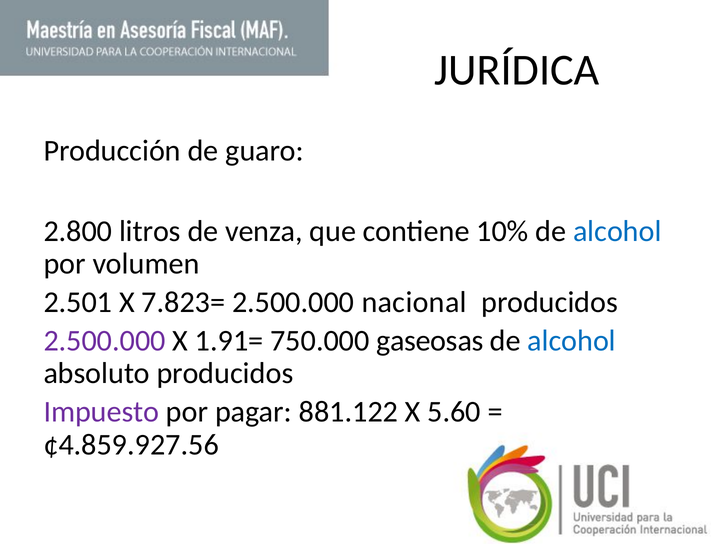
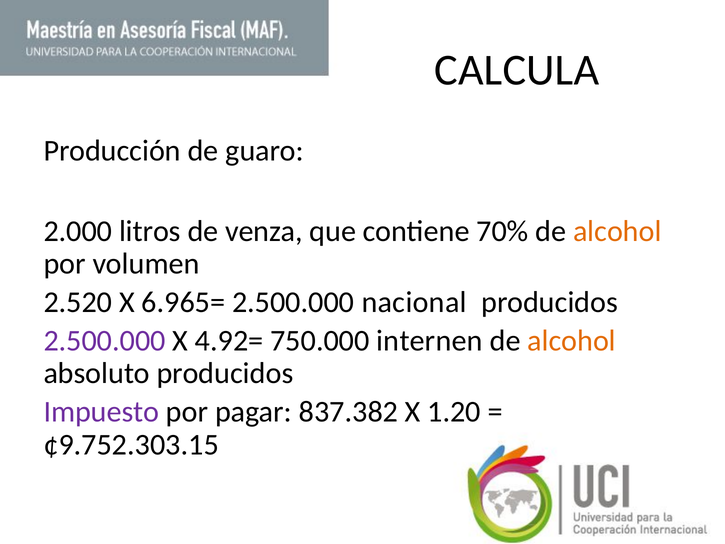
JURÍDICA: JURÍDICA -> CALCULA
2.800: 2.800 -> 2.000
10%: 10% -> 70%
alcohol at (617, 231) colour: blue -> orange
2.501: 2.501 -> 2.520
7.823=: 7.823= -> 6.965=
1.91=: 1.91= -> 4.92=
gaseosas: gaseosas -> internen
alcohol at (572, 341) colour: blue -> orange
881.122: 881.122 -> 837.382
5.60: 5.60 -> 1.20
¢4.859.927.56: ¢4.859.927.56 -> ¢9.752.303.15
